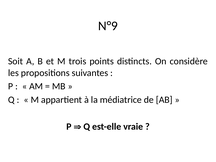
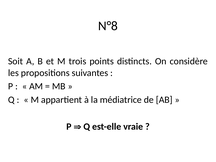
N°9: N°9 -> N°8
